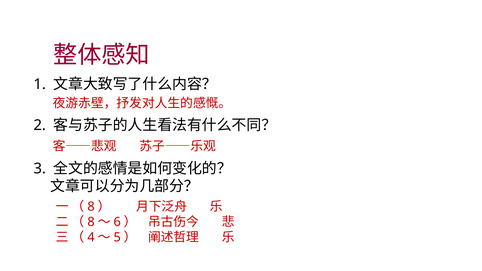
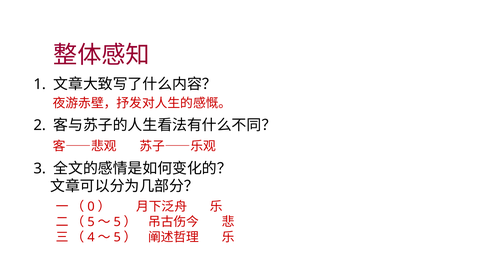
8 at (91, 207): 8 -> 0
8 at (91, 222): 8 -> 5
6 at (117, 222): 6 -> 5
